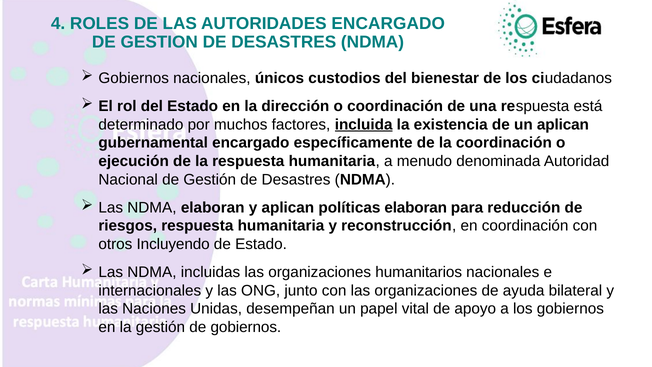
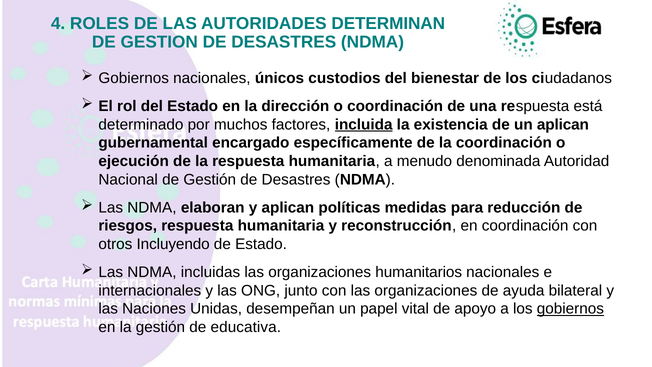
AUTORIDADES ENCARGADO: ENCARGADO -> DETERMINAN
políticas elaboran: elaboran -> medidas
gobiernos at (570, 309) underline: none -> present
de gobiernos: gobiernos -> educativa
